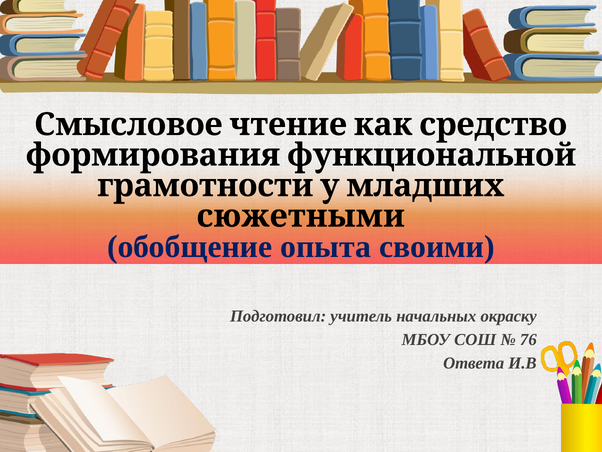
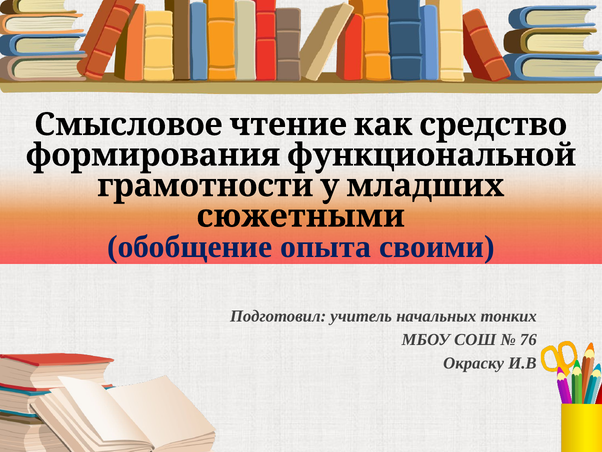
окраску: окраску -> тонких
Ответа: Ответа -> Окраску
